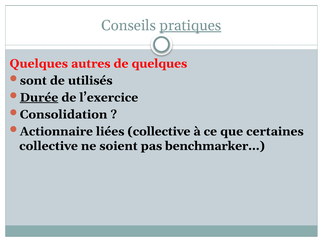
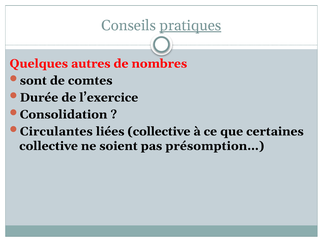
de quelques: quelques -> nombres
utilisés: utilisés -> comtes
Durée underline: present -> none
Actionnaire: Actionnaire -> Circulantes
benchmarker…: benchmarker… -> présomption…
